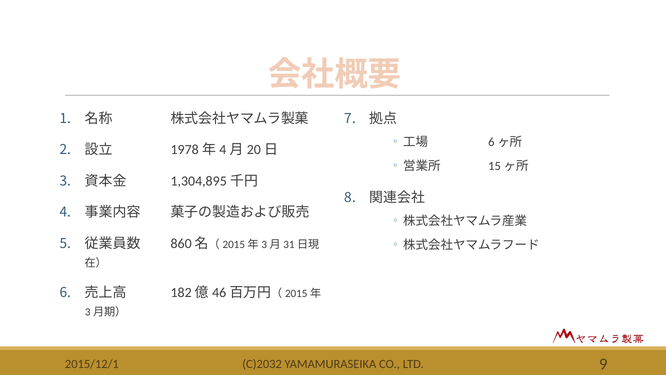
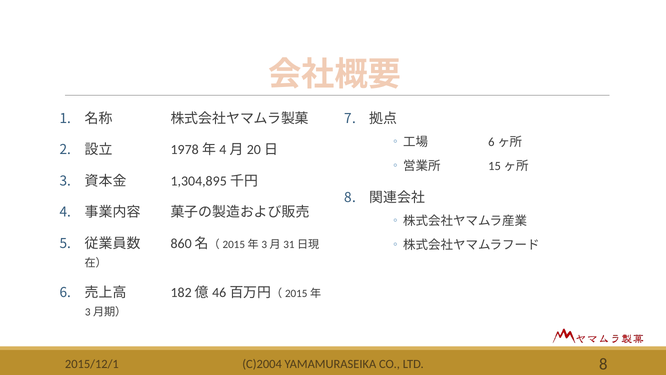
C)2032: C)2032 -> C)2004
LTD 9: 9 -> 8
